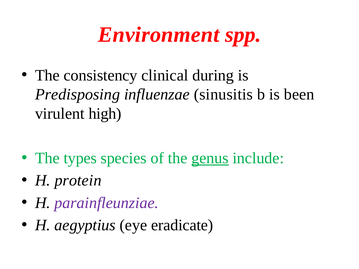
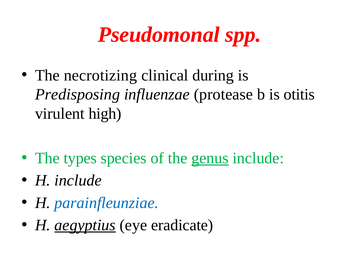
Environment: Environment -> Pseudomonal
consistency: consistency -> necrotizing
sinusitis: sinusitis -> protease
been: been -> otitis
H protein: protein -> include
parainfleunziae colour: purple -> blue
aegyptius underline: none -> present
